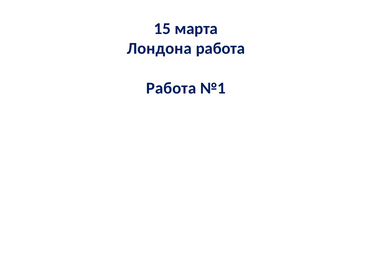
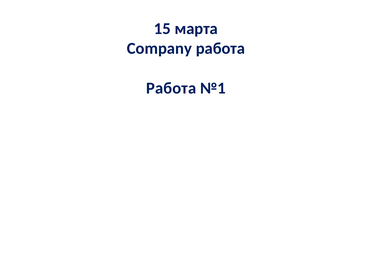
Лондона: Лондона -> Company
